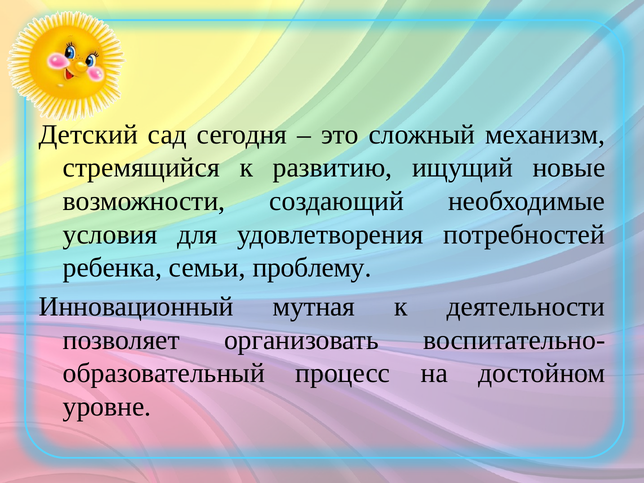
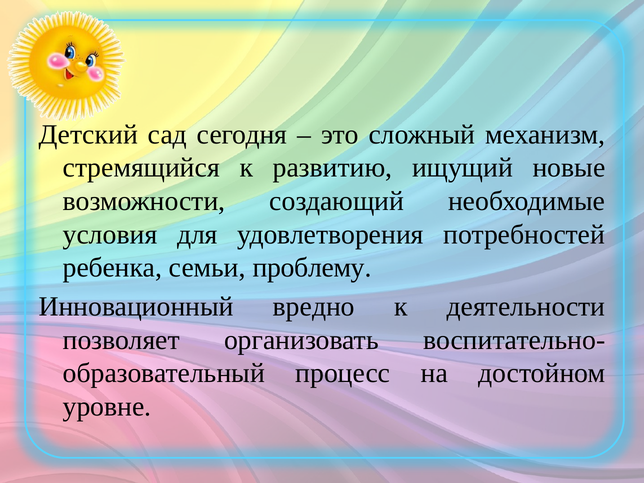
мутная: мутная -> вредно
